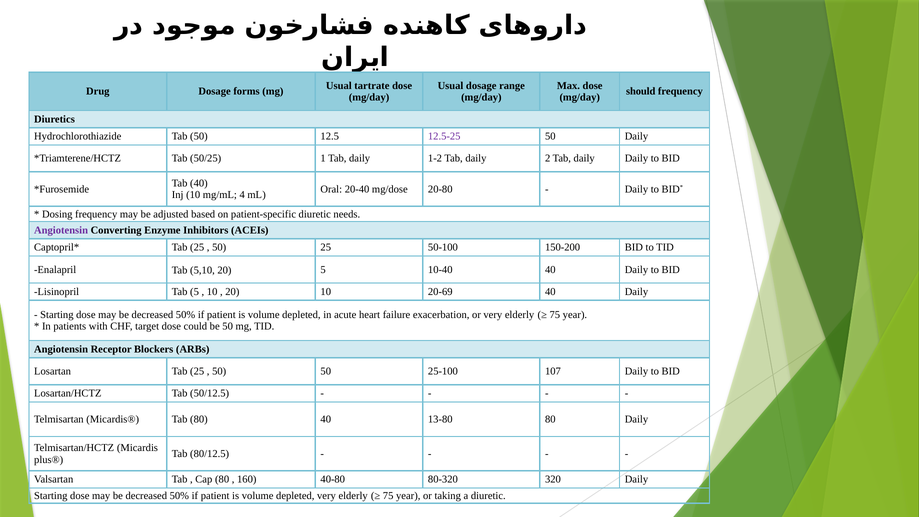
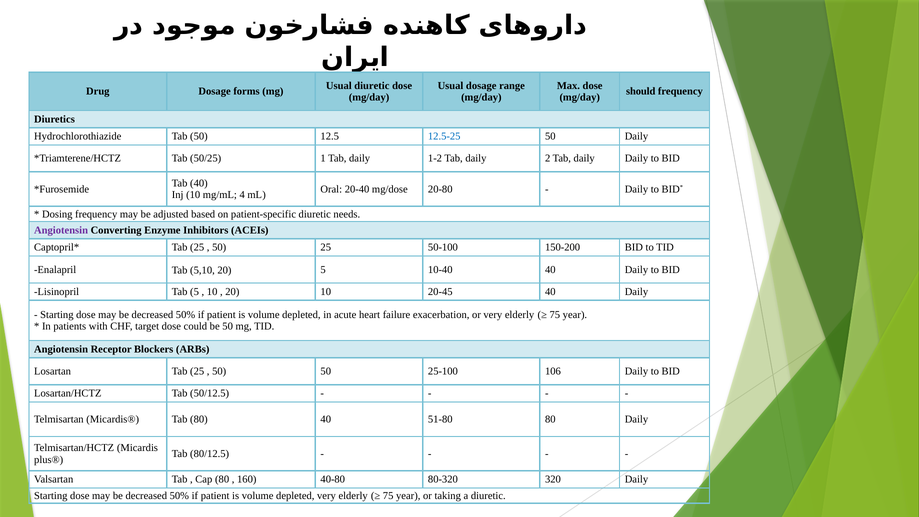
Usual tartrate: tartrate -> diuretic
12.5-25 colour: purple -> blue
20-69: 20-69 -> 20-45
107: 107 -> 106
13-80: 13-80 -> 51-80
